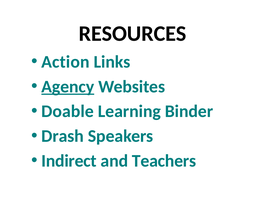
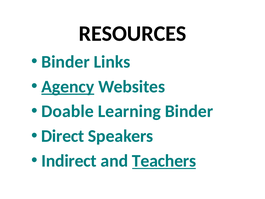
Action at (65, 62): Action -> Binder
Drash: Drash -> Direct
Teachers underline: none -> present
